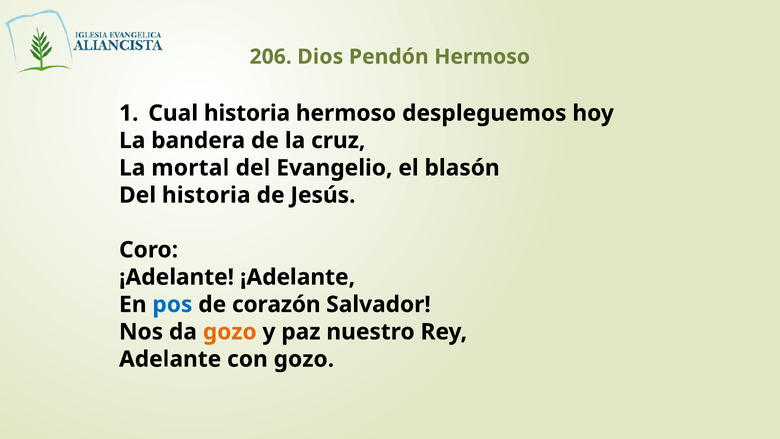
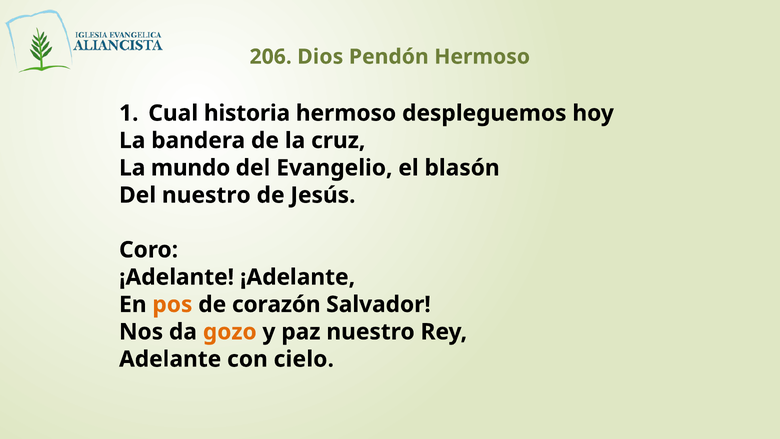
mortal: mortal -> mundo
Del historia: historia -> nuestro
pos colour: blue -> orange
con gozo: gozo -> cielo
